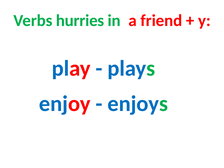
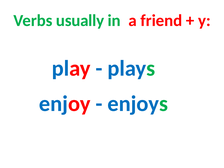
hurries: hurries -> usually
